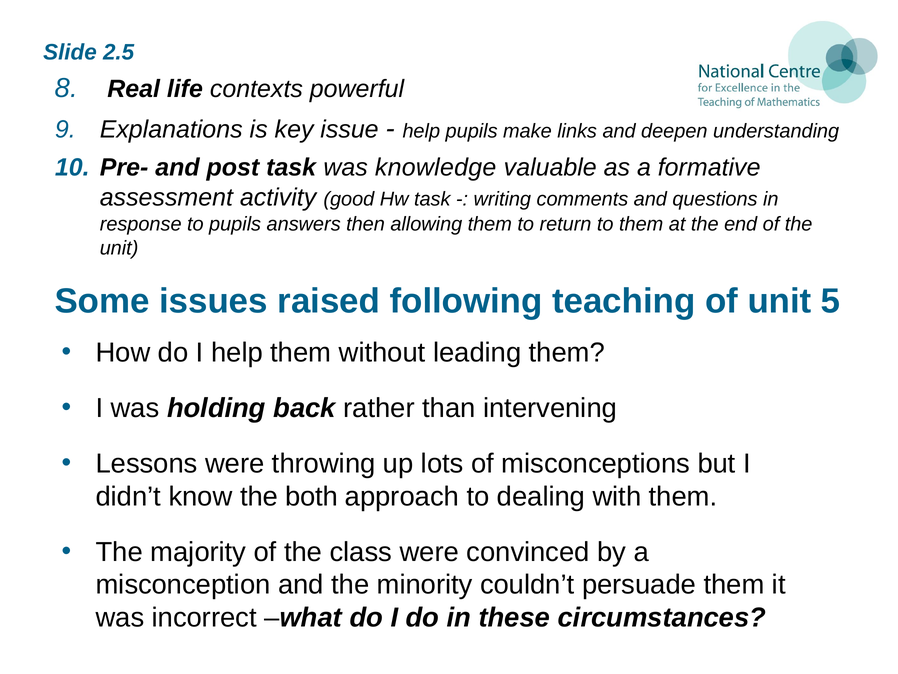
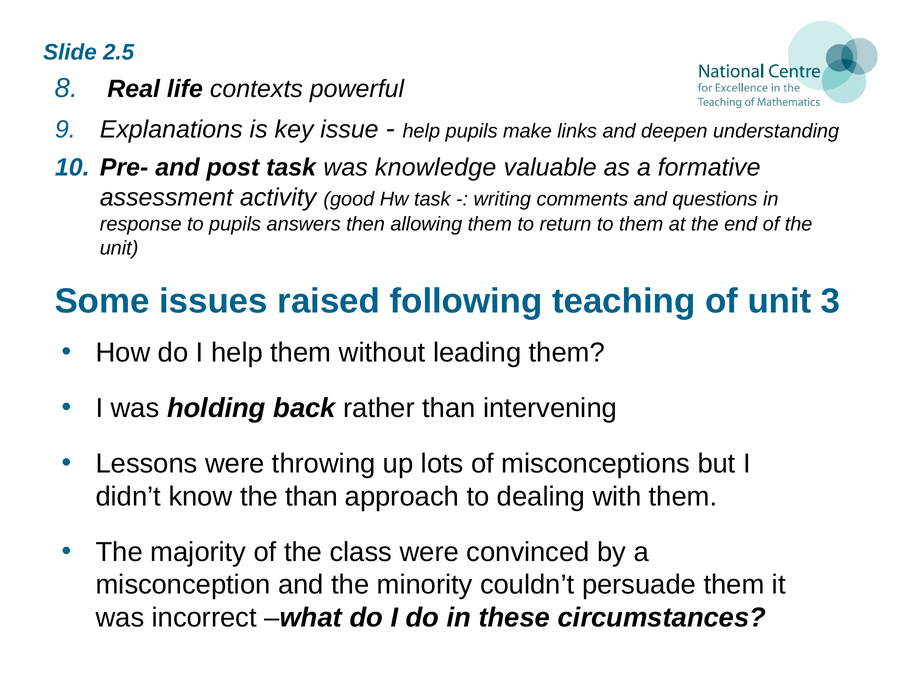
5: 5 -> 3
the both: both -> than
